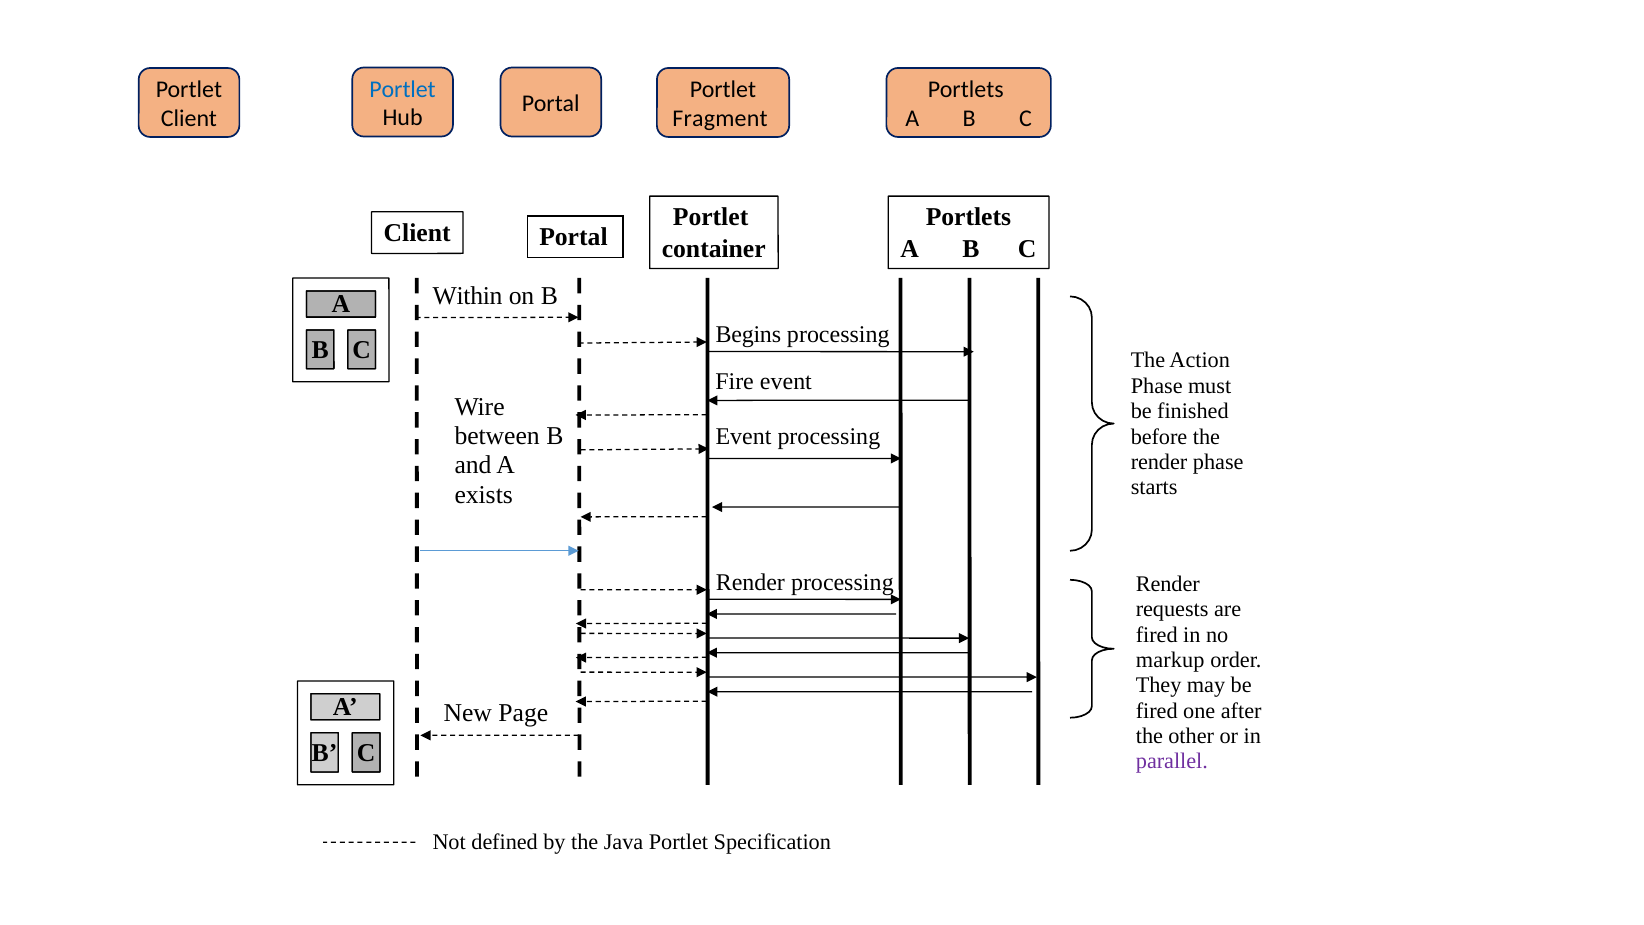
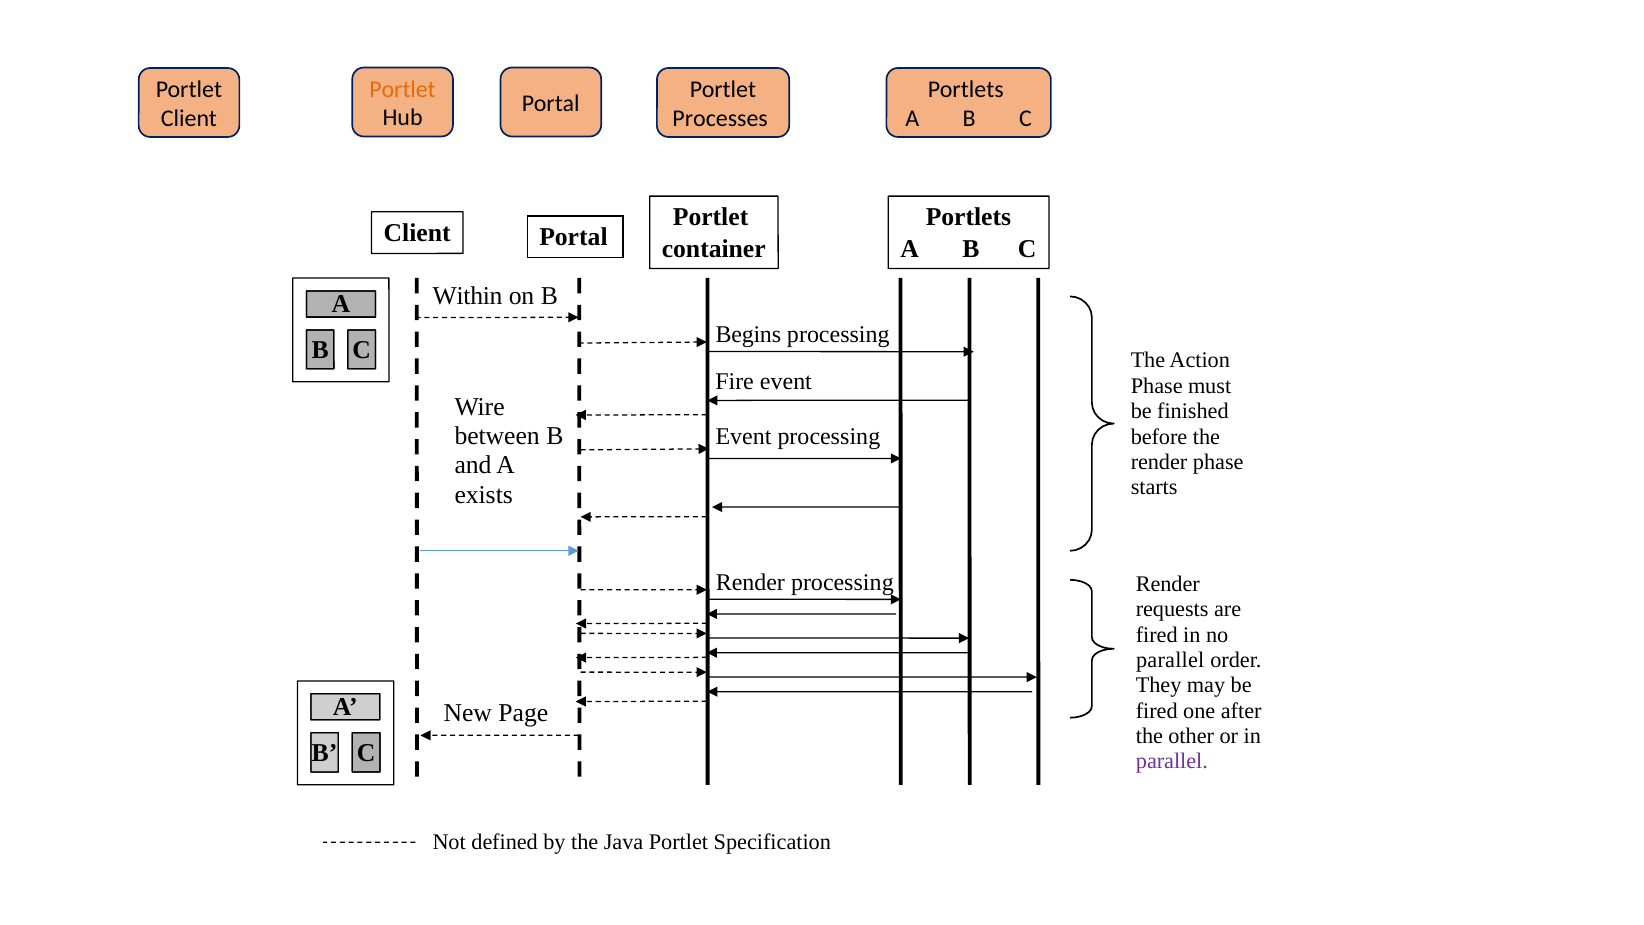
Portlet at (403, 89) colour: blue -> orange
Fragment: Fragment -> Processes
markup at (1170, 660): markup -> parallel
